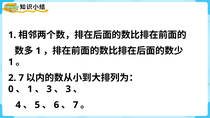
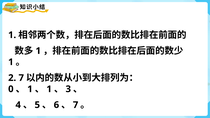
3 at (49, 89): 3 -> 1
